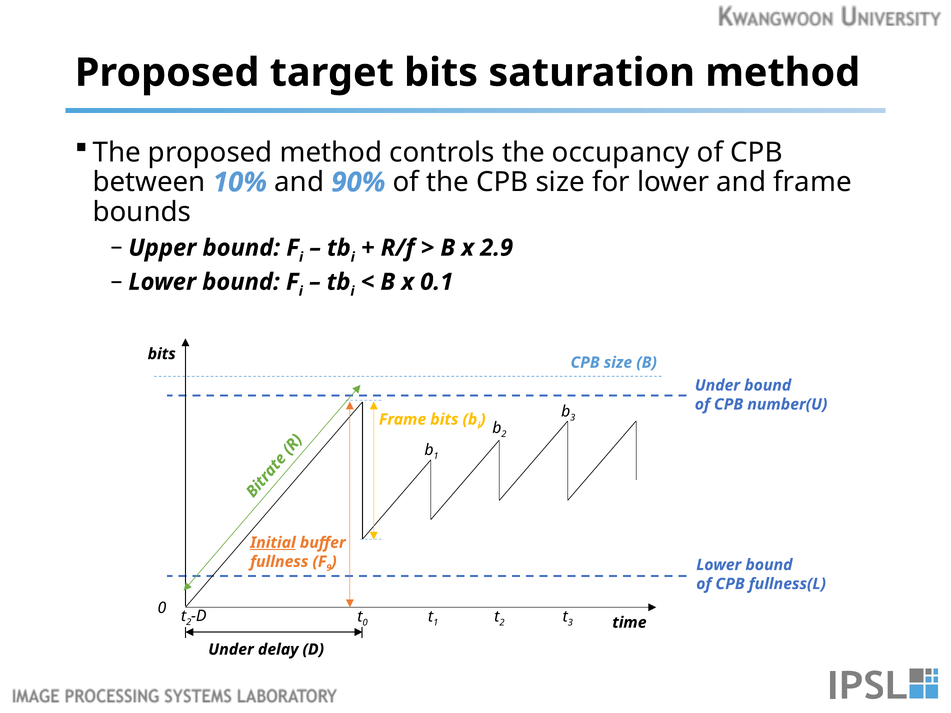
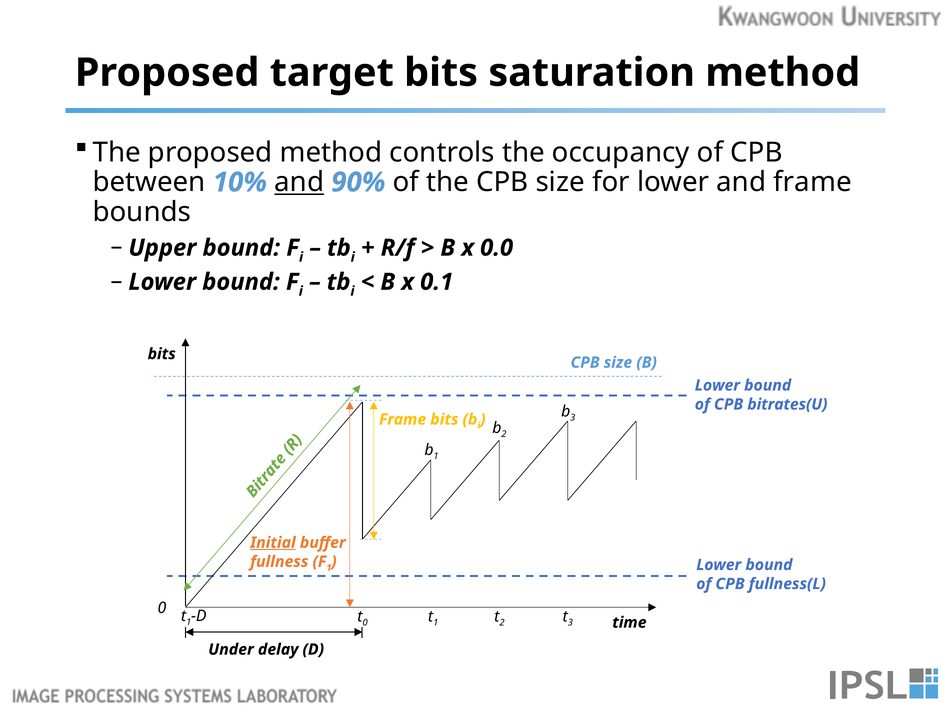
and at (299, 182) underline: none -> present
2.9: 2.9 -> 0.0
Under at (717, 386): Under -> Lower
number(U: number(U -> bitrates(U
9 at (329, 568): 9 -> 1
2 at (189, 622): 2 -> 1
